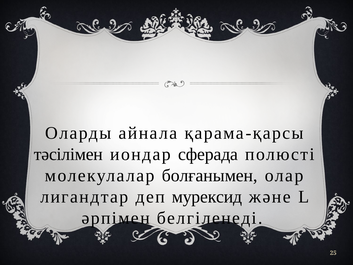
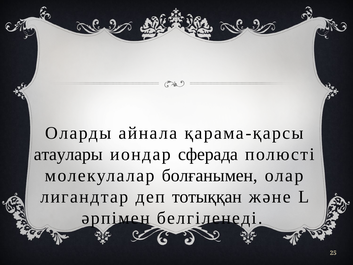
тәсілімен: тәсілімен -> атаулары
мурексид: мурексид -> тотыққан
